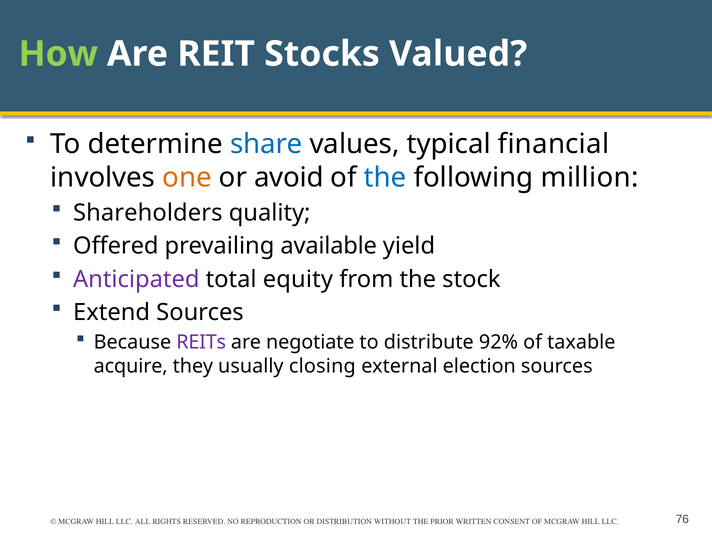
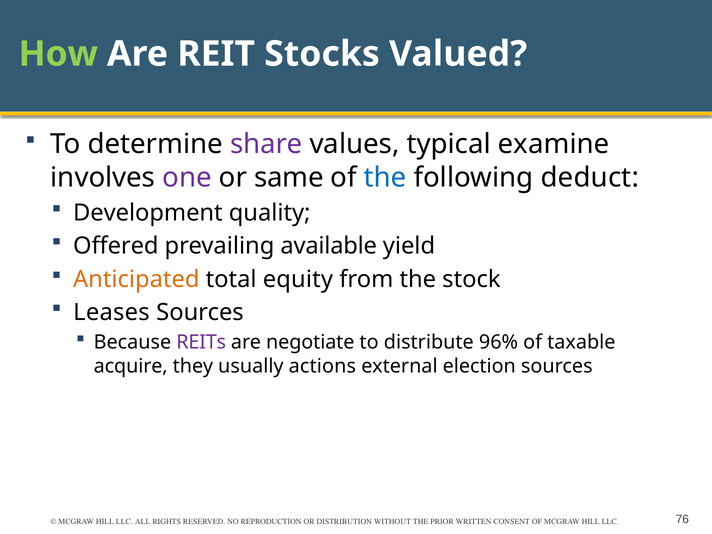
share colour: blue -> purple
financial: financial -> examine
one colour: orange -> purple
avoid: avoid -> same
million: million -> deduct
Shareholders: Shareholders -> Development
Anticipated colour: purple -> orange
Extend: Extend -> Leases
92%: 92% -> 96%
closing: closing -> actions
